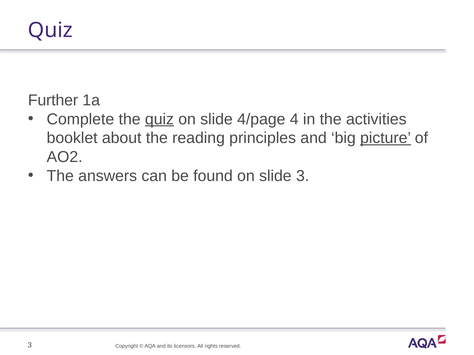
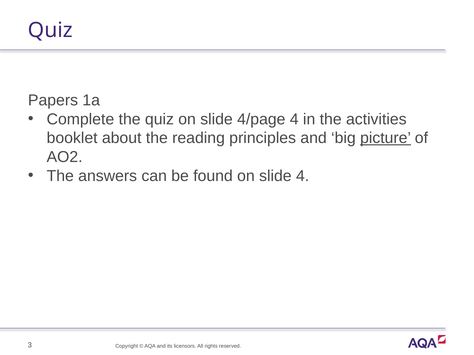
Further: Further -> Papers
quiz at (159, 119) underline: present -> none
slide 3: 3 -> 4
